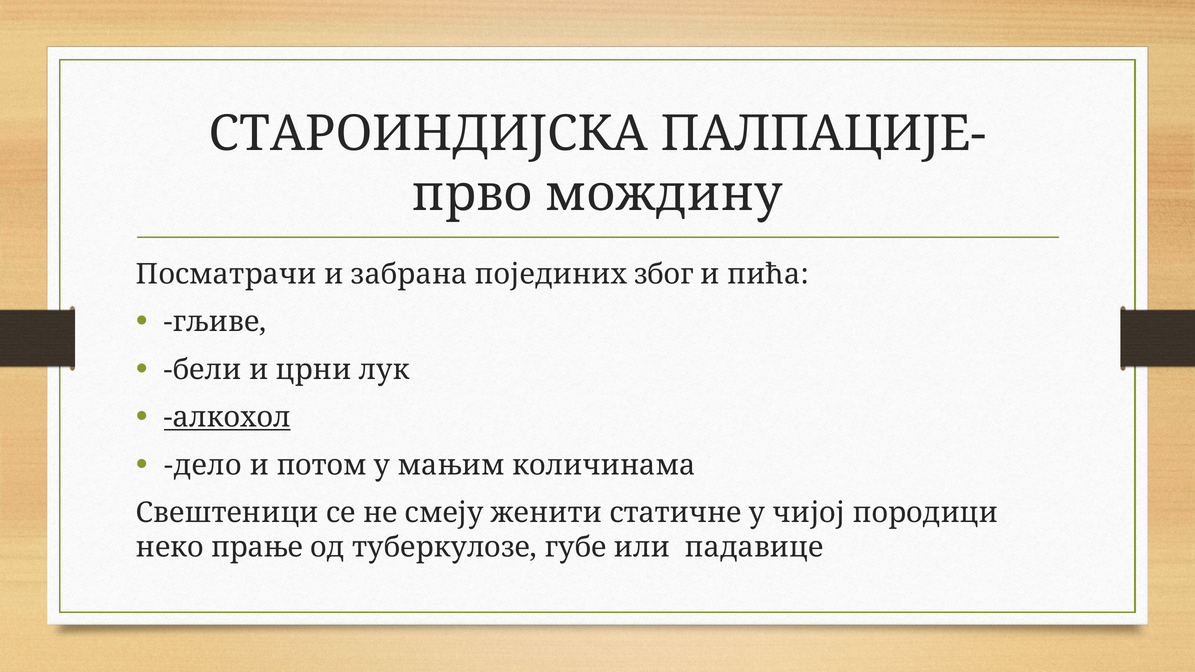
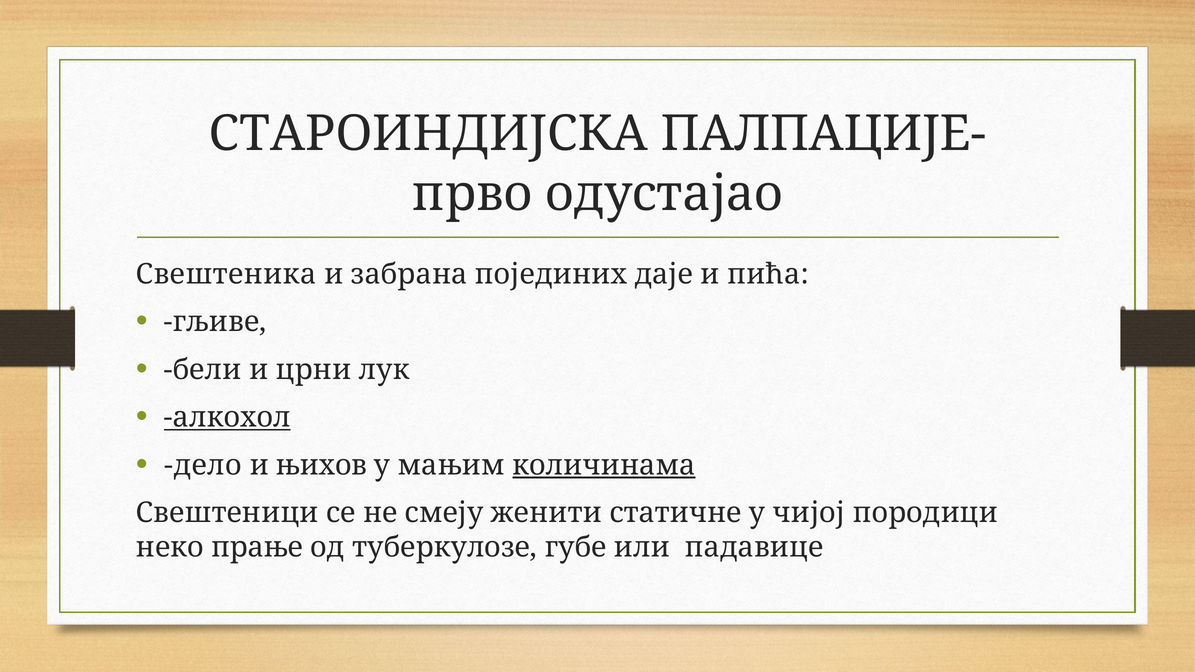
мождину: мождину -> одустајао
Посматрачи: Посматрачи -> Свештеника
због: због -> даје
потом: потом -> њихов
количинама underline: none -> present
